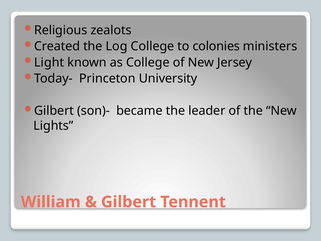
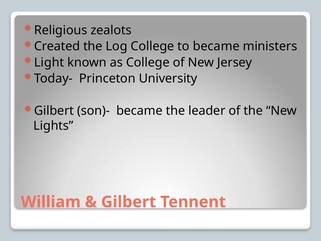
to colonies: colonies -> became
